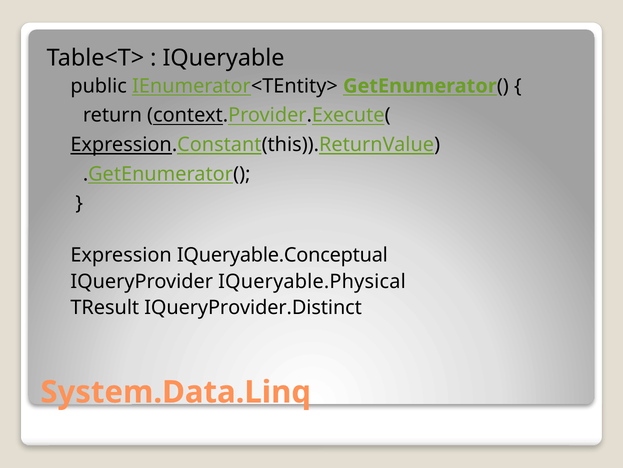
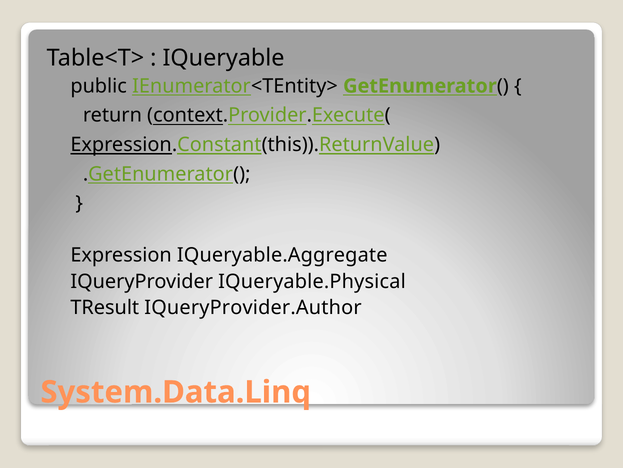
IQueryable.Conceptual: IQueryable.Conceptual -> IQueryable.Aggregate
IQueryProvider.Distinct: IQueryProvider.Distinct -> IQueryProvider.Author
